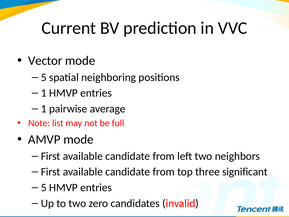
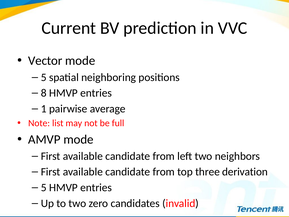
1 at (44, 93): 1 -> 8
significant: significant -> derivation
